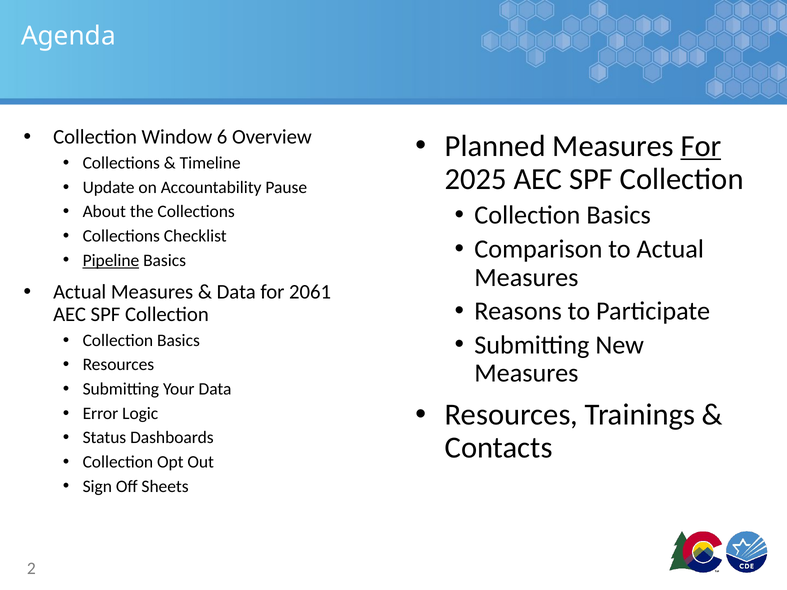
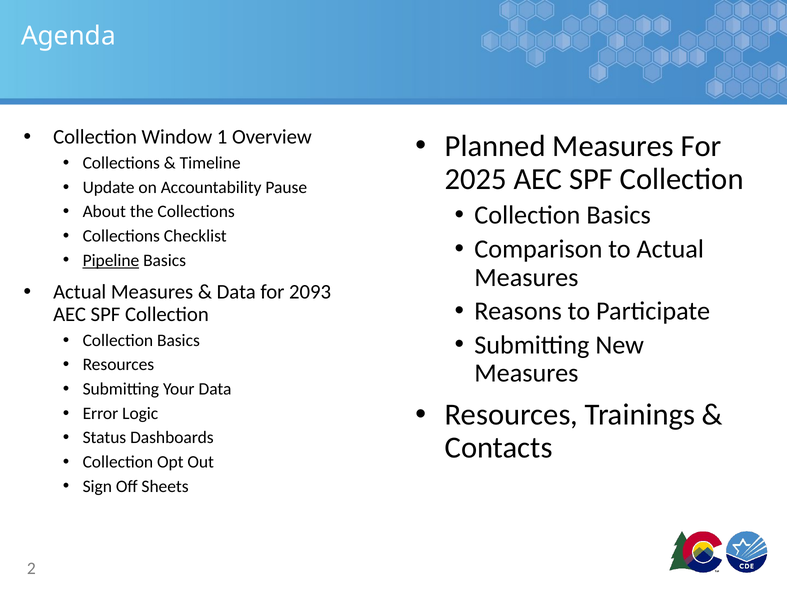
6: 6 -> 1
For at (701, 146) underline: present -> none
2061: 2061 -> 2093
